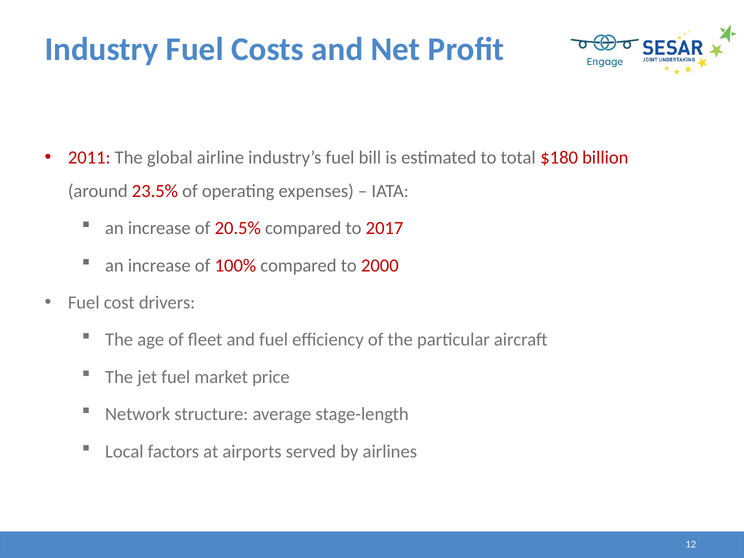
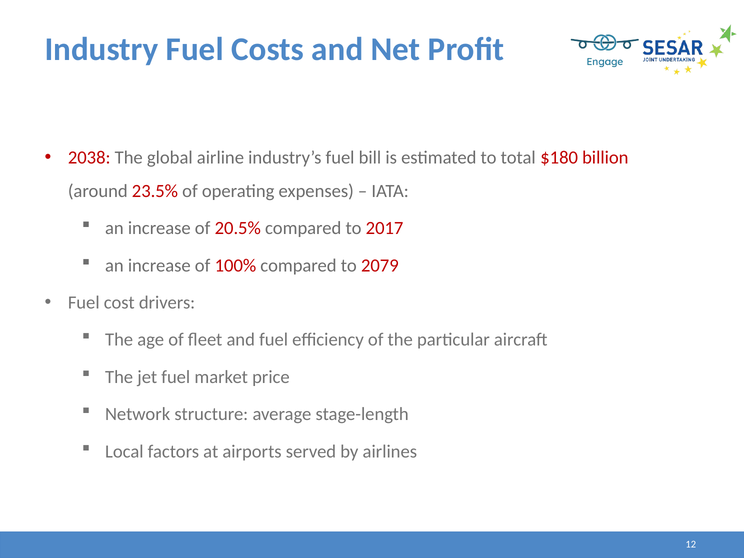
2011: 2011 -> 2038
2000: 2000 -> 2079
